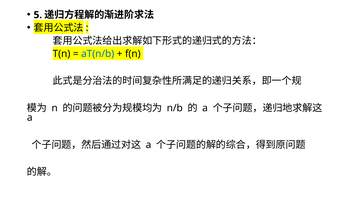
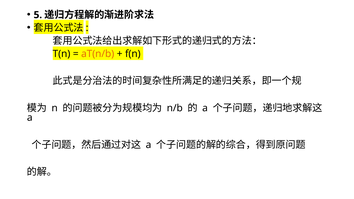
aT(n/b colour: blue -> orange
